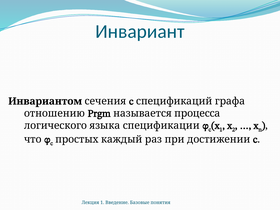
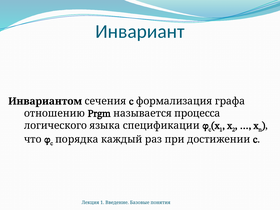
спецификаций: спецификаций -> формализация
простых: простых -> порядка
